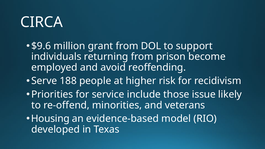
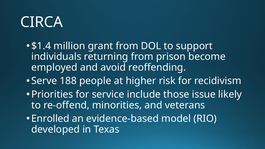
$9.6: $9.6 -> $1.4
Housing: Housing -> Enrolled
